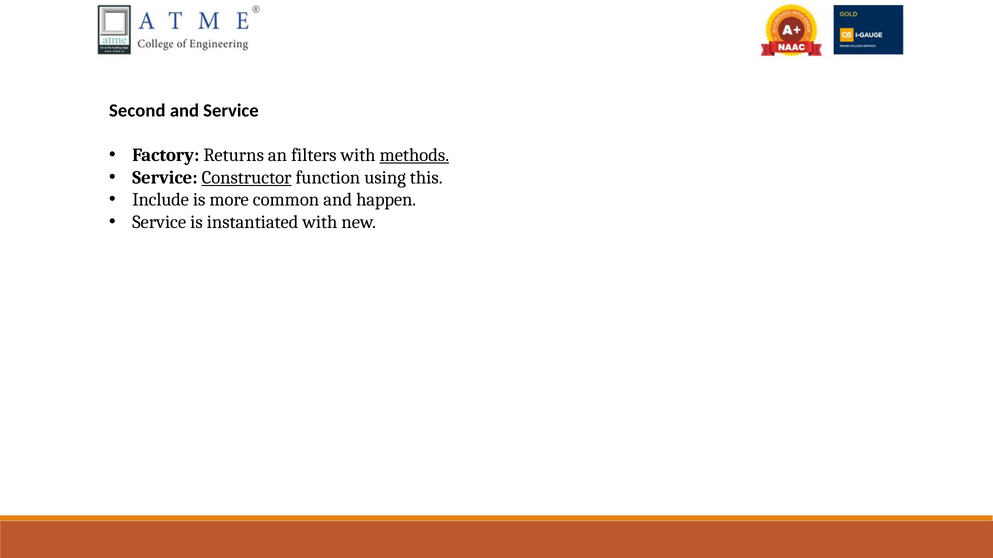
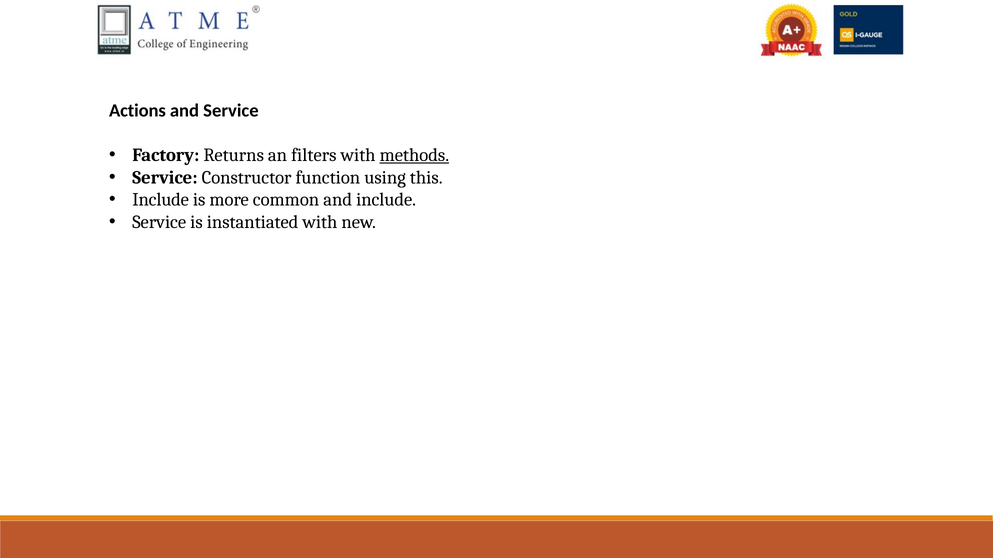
Second: Second -> Actions
Constructor underline: present -> none
and happen: happen -> include
